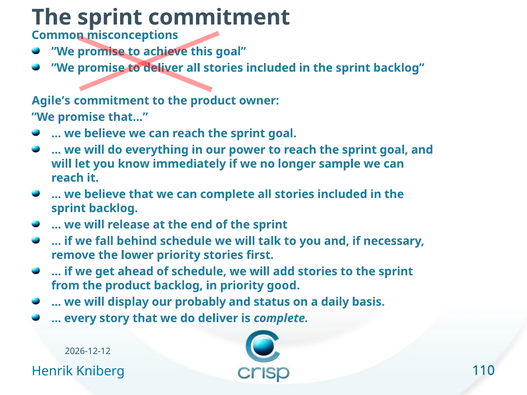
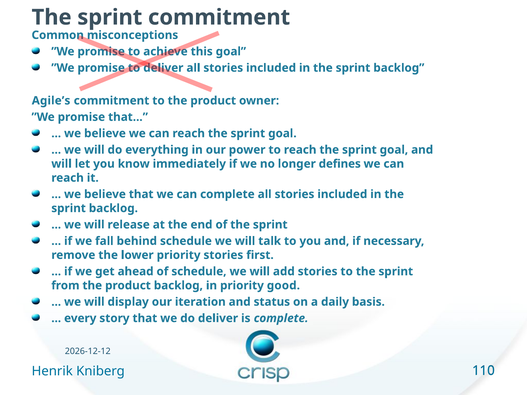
sample: sample -> defines
probably: probably -> iteration
